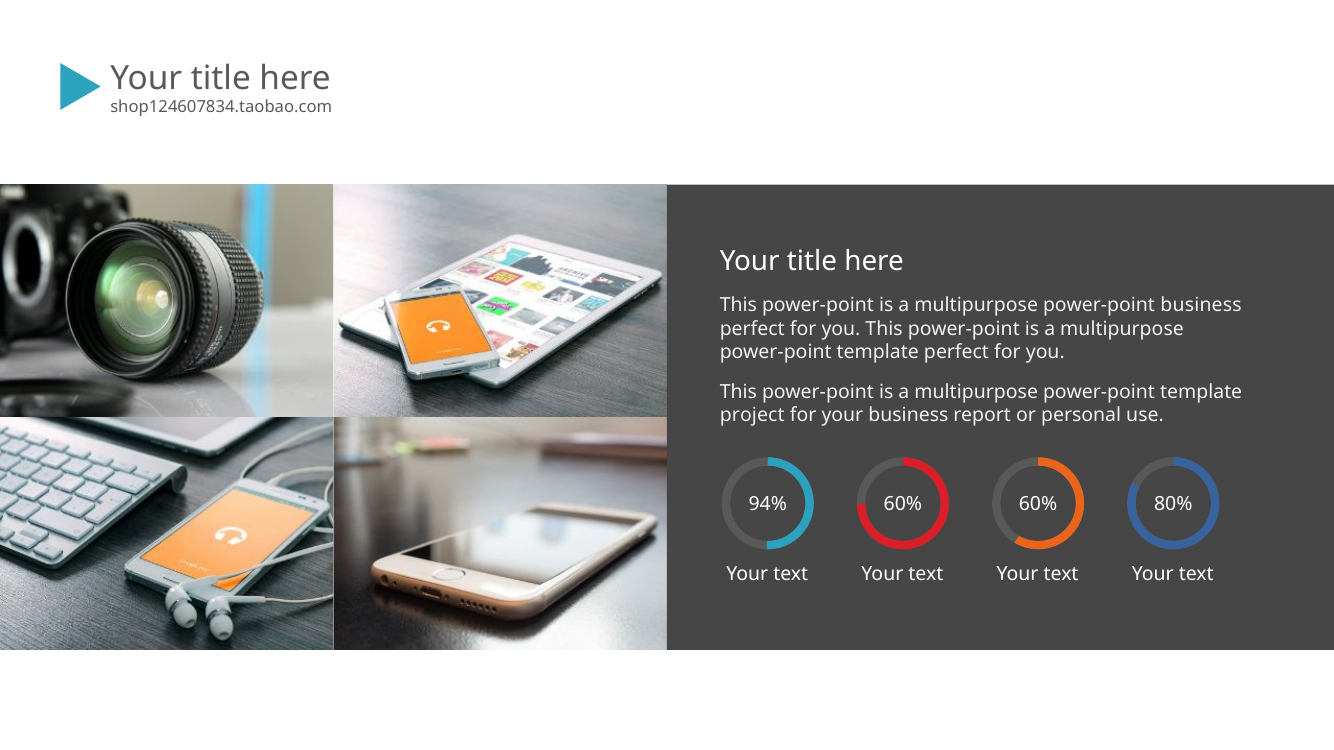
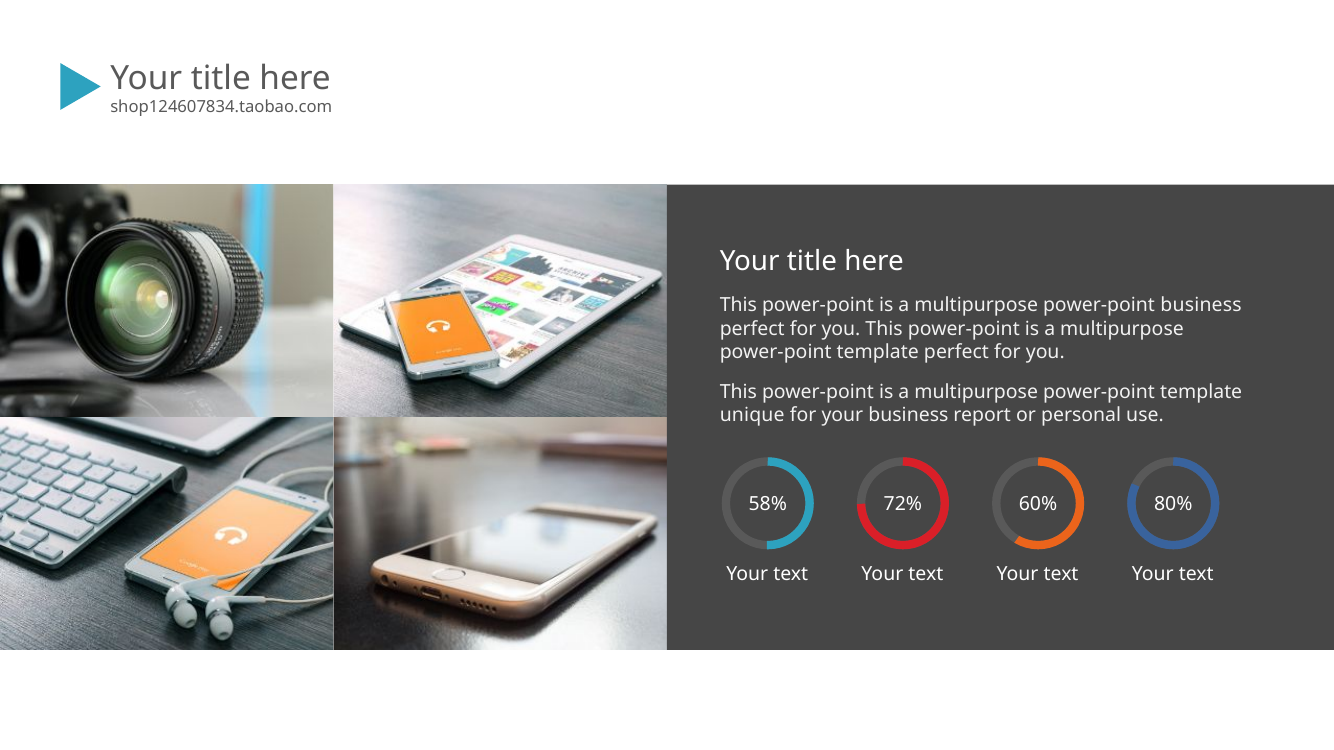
project: project -> unique
94%: 94% -> 58%
60% at (903, 505): 60% -> 72%
